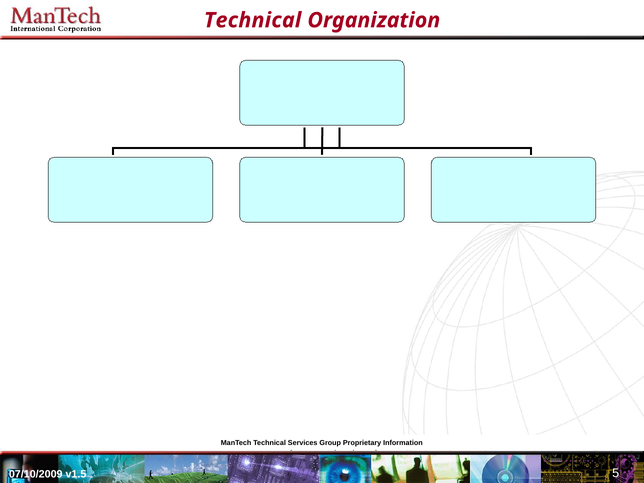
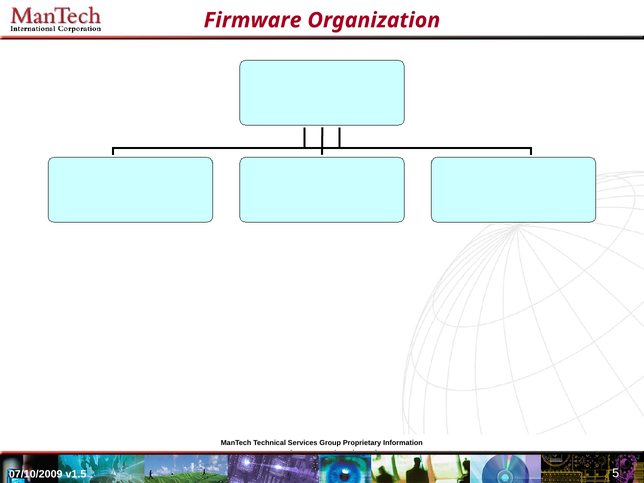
Technical at (253, 20): Technical -> Firmware
